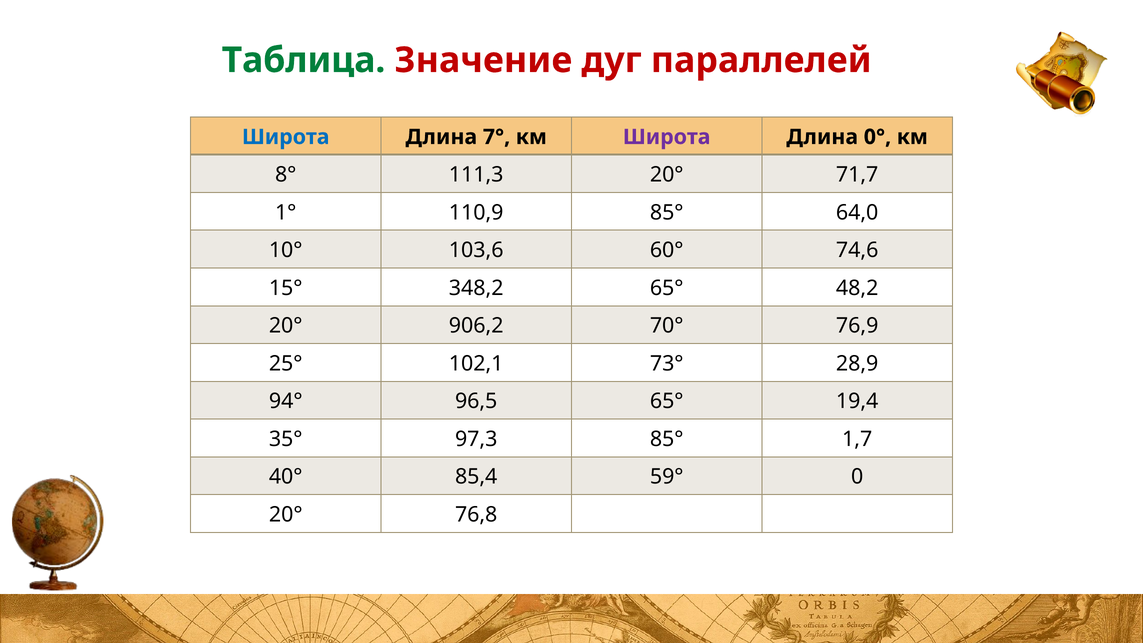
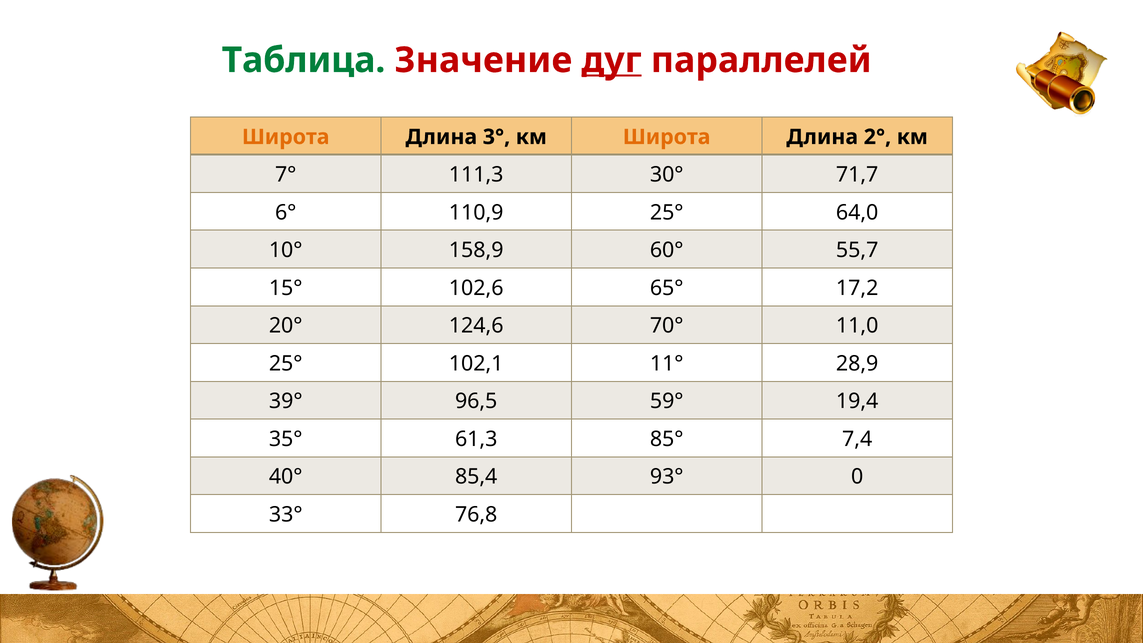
дуг underline: none -> present
Широта at (286, 137) colour: blue -> orange
7°: 7° -> 3°
Широта at (667, 137) colour: purple -> orange
0°: 0° -> 2°
8°: 8° -> 7°
111,3 20°: 20° -> 30°
1°: 1° -> 6°
110,9 85°: 85° -> 25°
103,6: 103,6 -> 158,9
74,6: 74,6 -> 55,7
348,2: 348,2 -> 102,6
48,2: 48,2 -> 17,2
906,2: 906,2 -> 124,6
76,9: 76,9 -> 11,0
73°: 73° -> 11°
94°: 94° -> 39°
96,5 65°: 65° -> 59°
97,3: 97,3 -> 61,3
1,7: 1,7 -> 7,4
59°: 59° -> 93°
20° at (286, 515): 20° -> 33°
